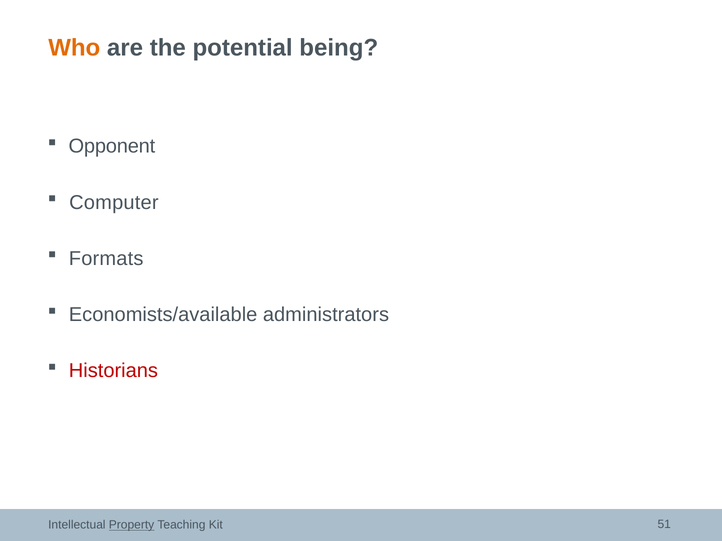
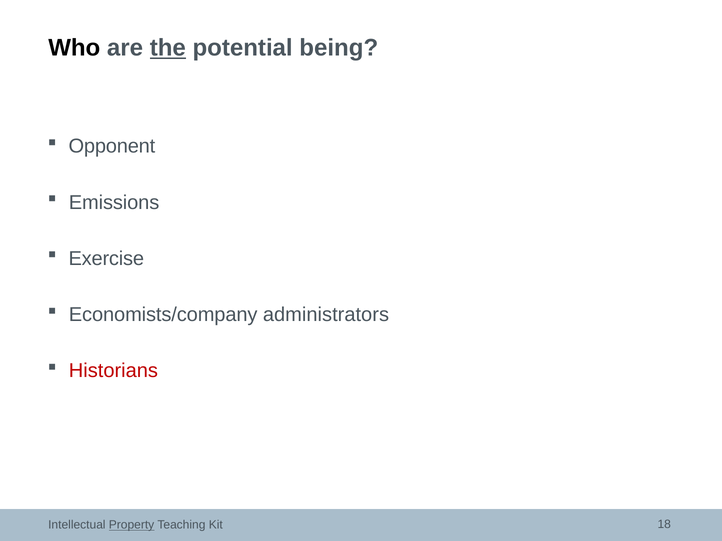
Who colour: orange -> black
the underline: none -> present
Computer: Computer -> Emissions
Formats: Formats -> Exercise
Economists/available: Economists/available -> Economists/company
51: 51 -> 18
